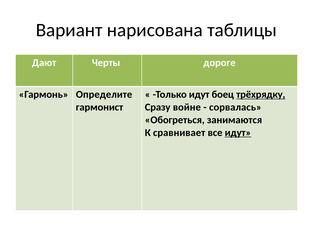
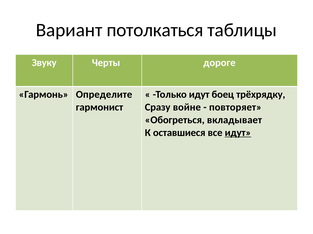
нарисована: нарисована -> потолкаться
Дают: Дают -> Звуку
трёхрядку underline: present -> none
сорвалась: сорвалась -> повторяет
занимаются: занимаются -> вкладывает
сравнивает: сравнивает -> оставшиеся
